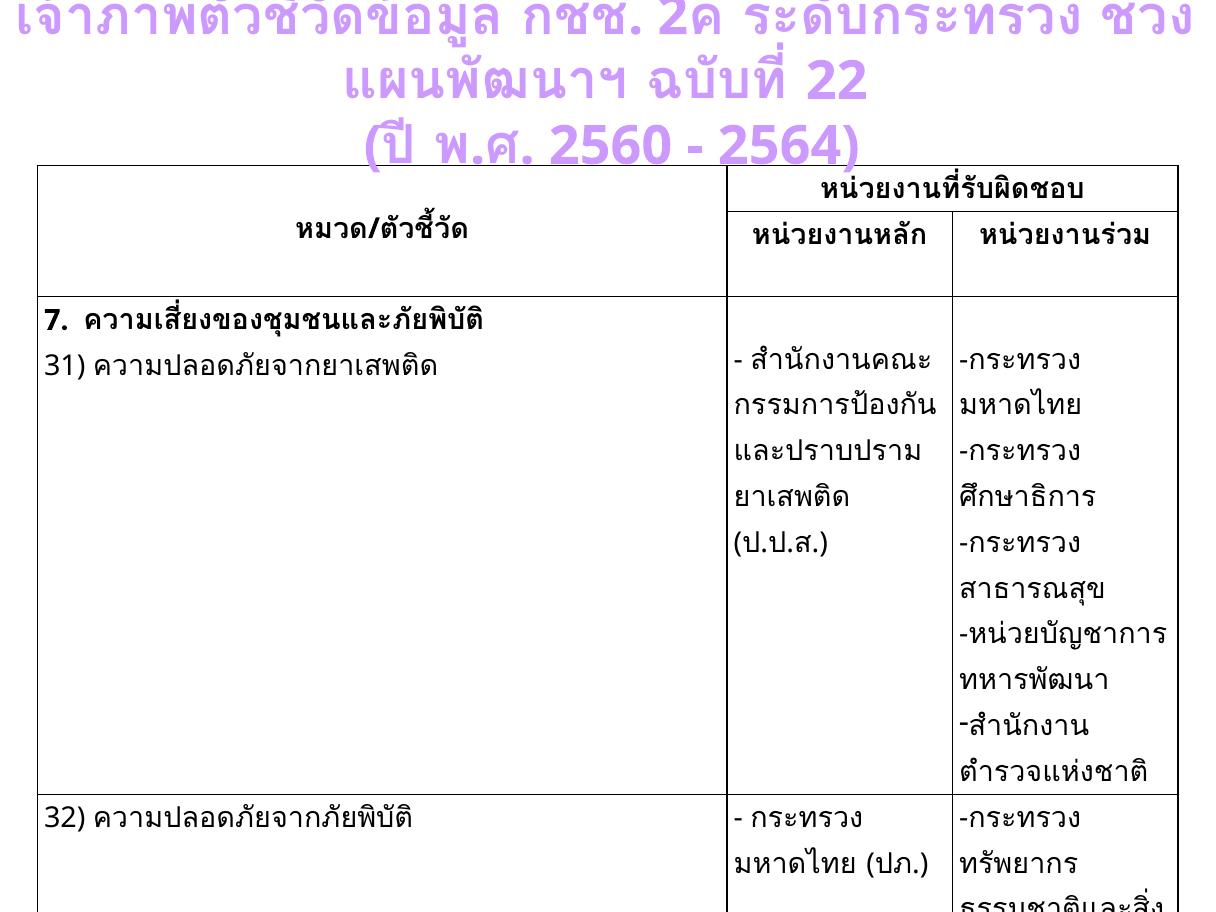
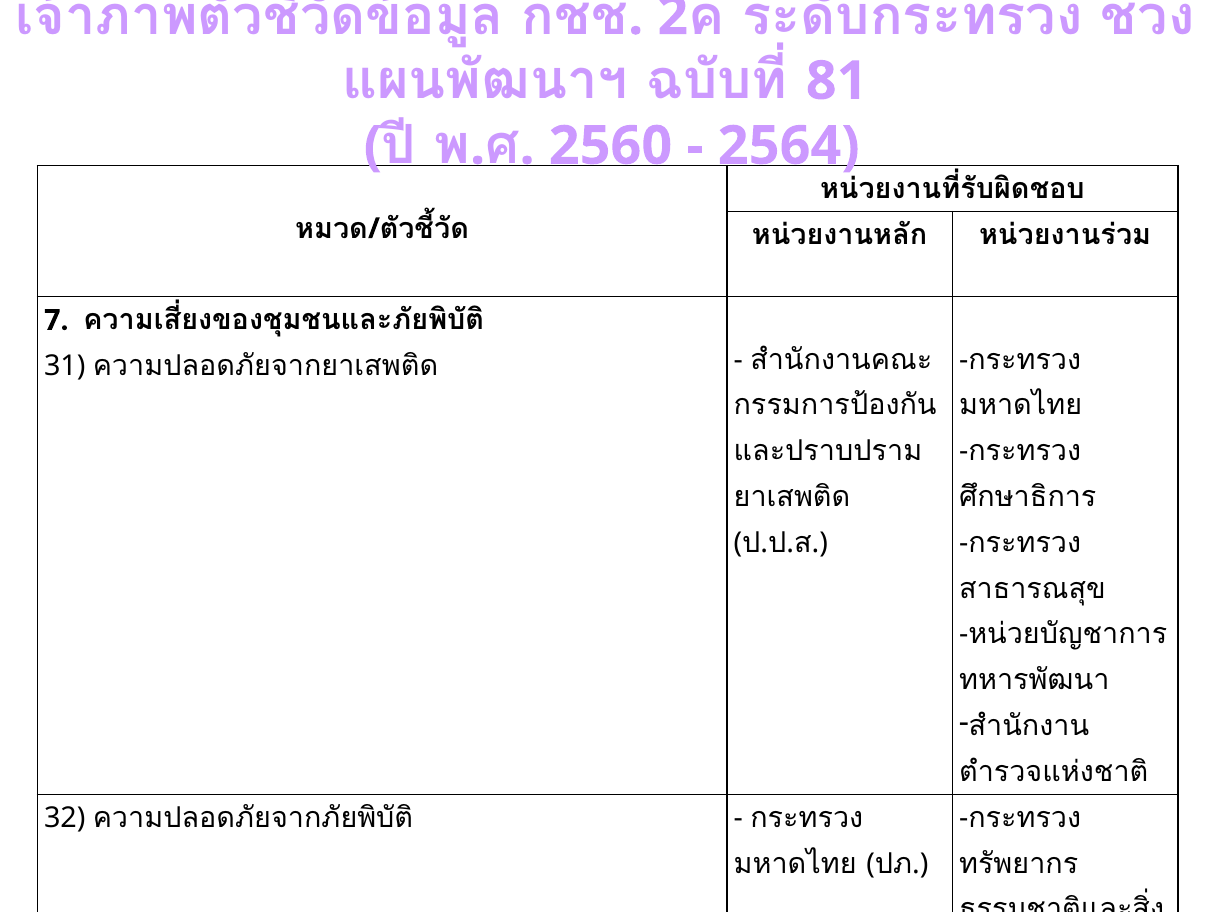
22: 22 -> 81
